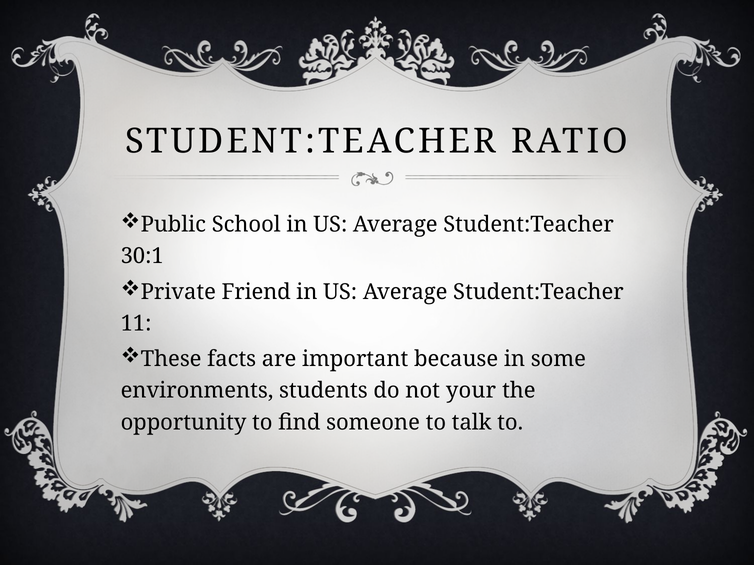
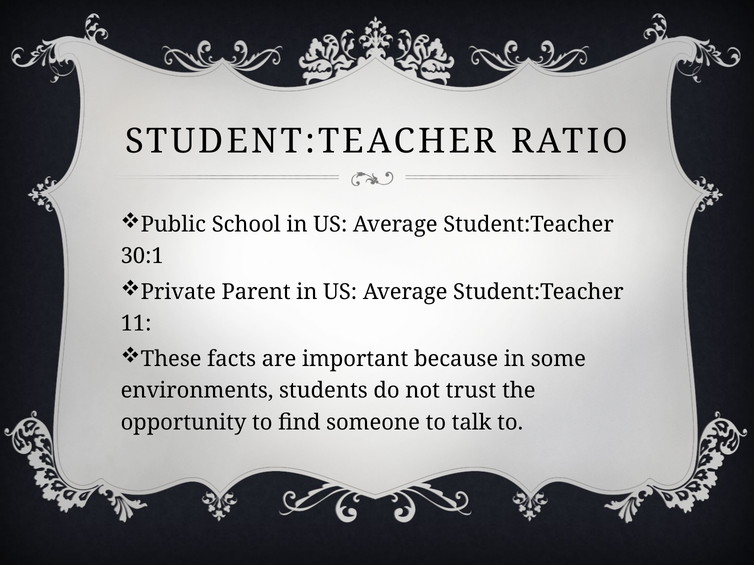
Friend: Friend -> Parent
your: your -> trust
